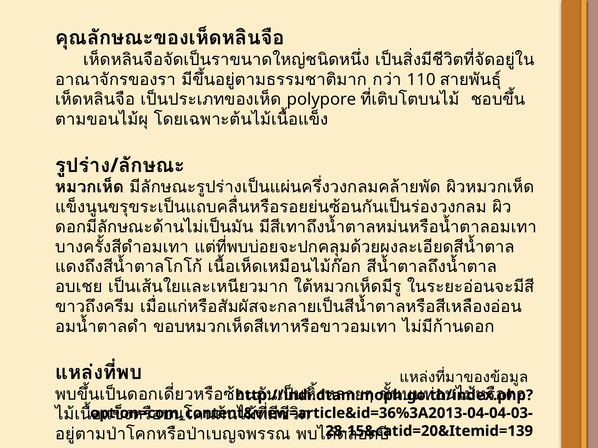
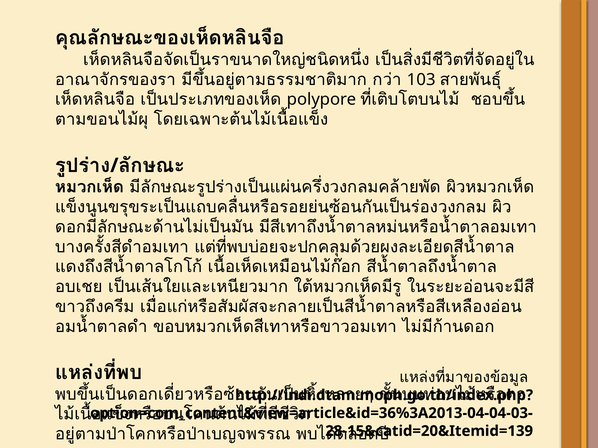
110: 110 -> 103
